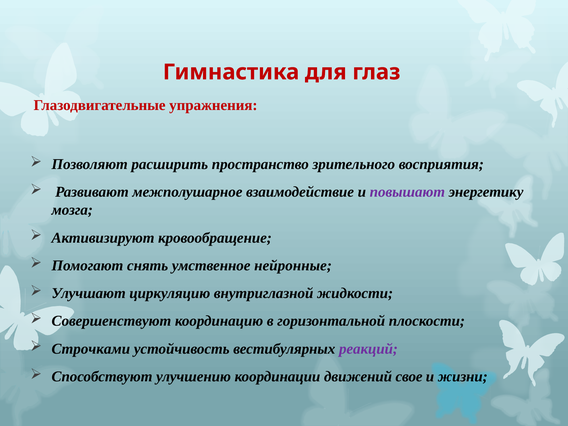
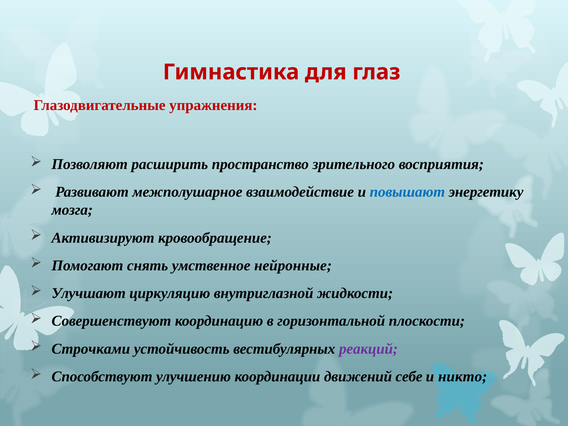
повышают colour: purple -> blue
свое: свое -> себе
жизни: жизни -> никто
